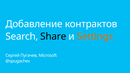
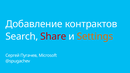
Share colour: black -> red
